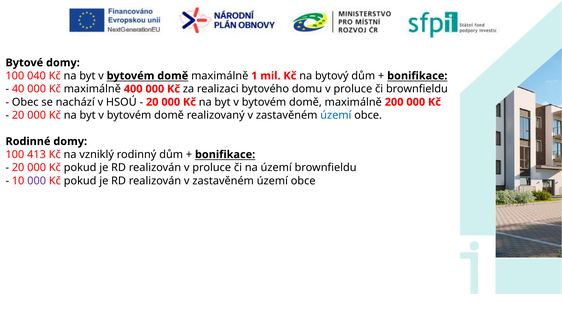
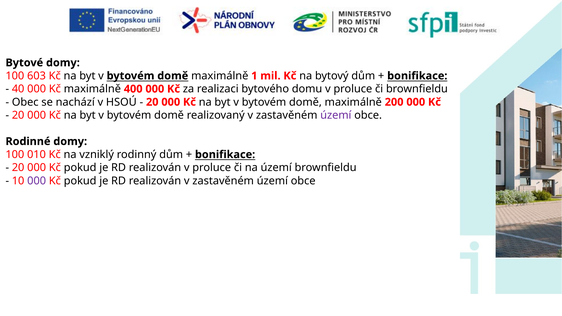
040: 040 -> 603
území at (336, 115) colour: blue -> purple
413: 413 -> 010
